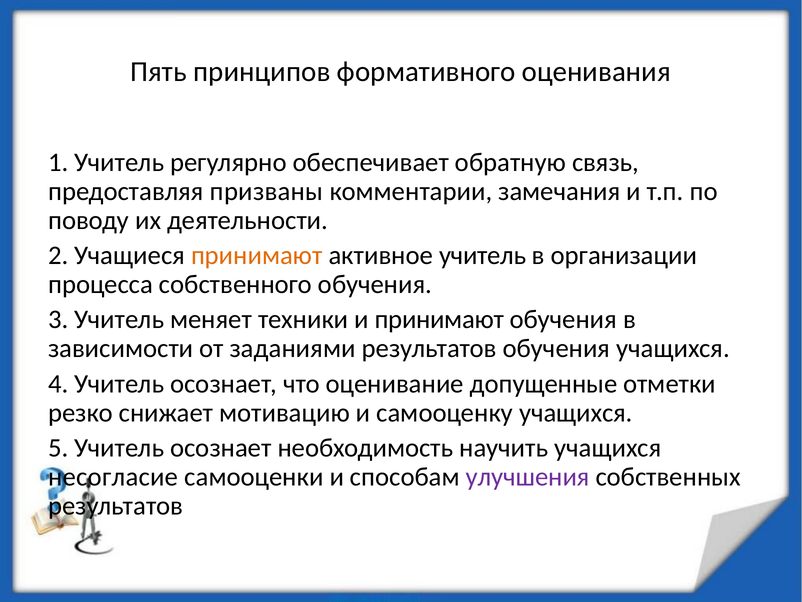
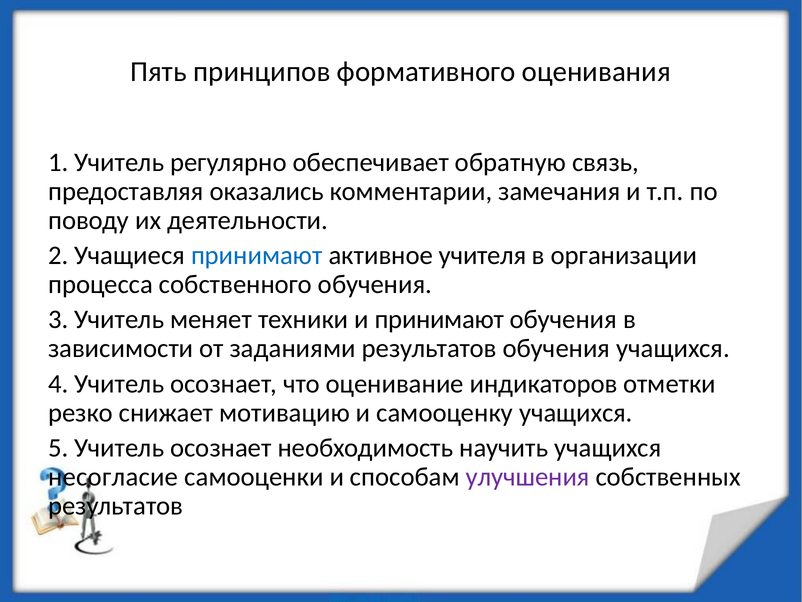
призваны: призваны -> оказались
принимают at (257, 255) colour: orange -> blue
активное учитель: учитель -> учителя
допущенные: допущенные -> индикаторов
